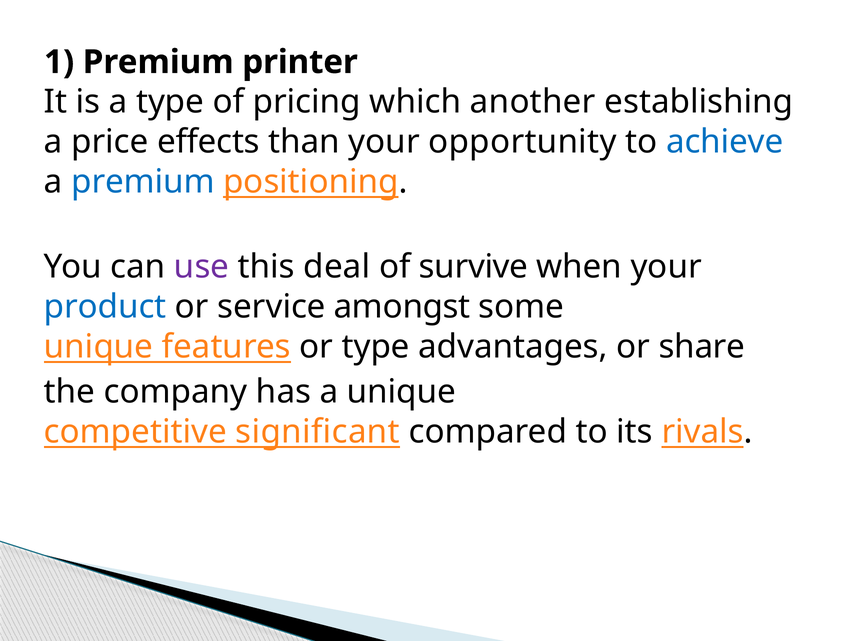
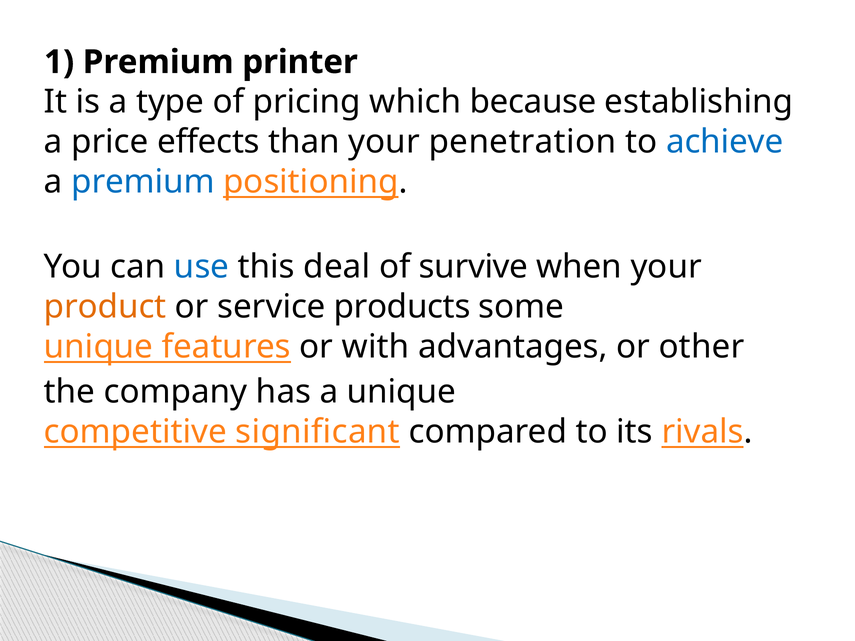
another: another -> because
opportunity: opportunity -> penetration
use colour: purple -> blue
product colour: blue -> orange
amongst: amongst -> products
or type: type -> with
share: share -> other
